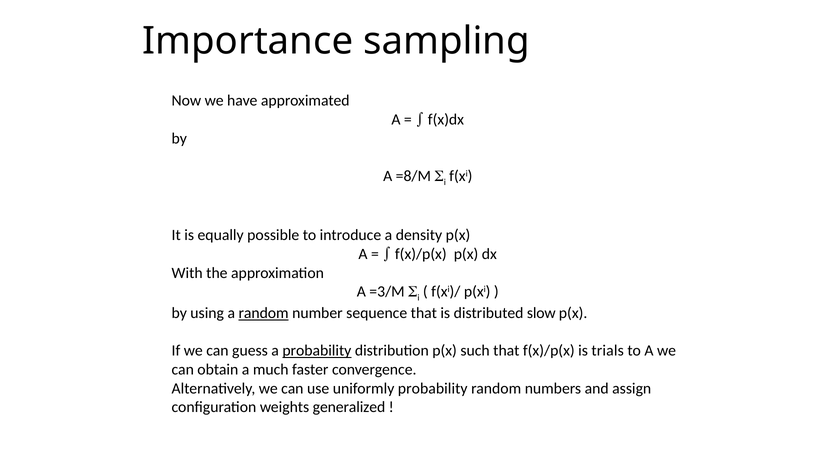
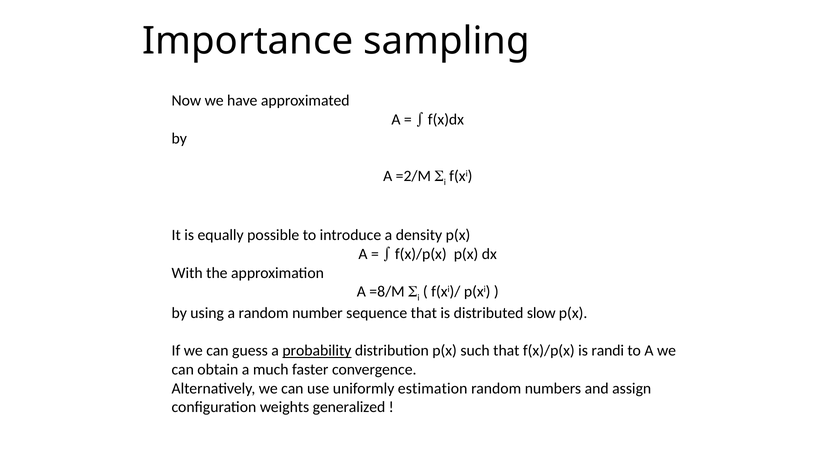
=8/M: =8/M -> =2/M
=3/M: =3/M -> =8/M
random at (264, 313) underline: present -> none
trials: trials -> randi
uniformly probability: probability -> estimation
